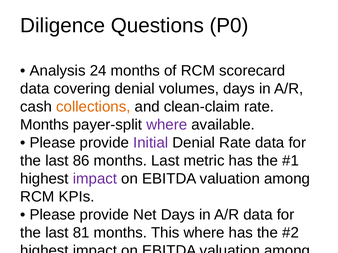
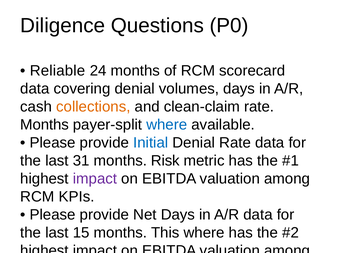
Analysis: Analysis -> Reliable
where at (167, 125) colour: purple -> blue
Initial colour: purple -> blue
86: 86 -> 31
months Last: Last -> Risk
81: 81 -> 15
